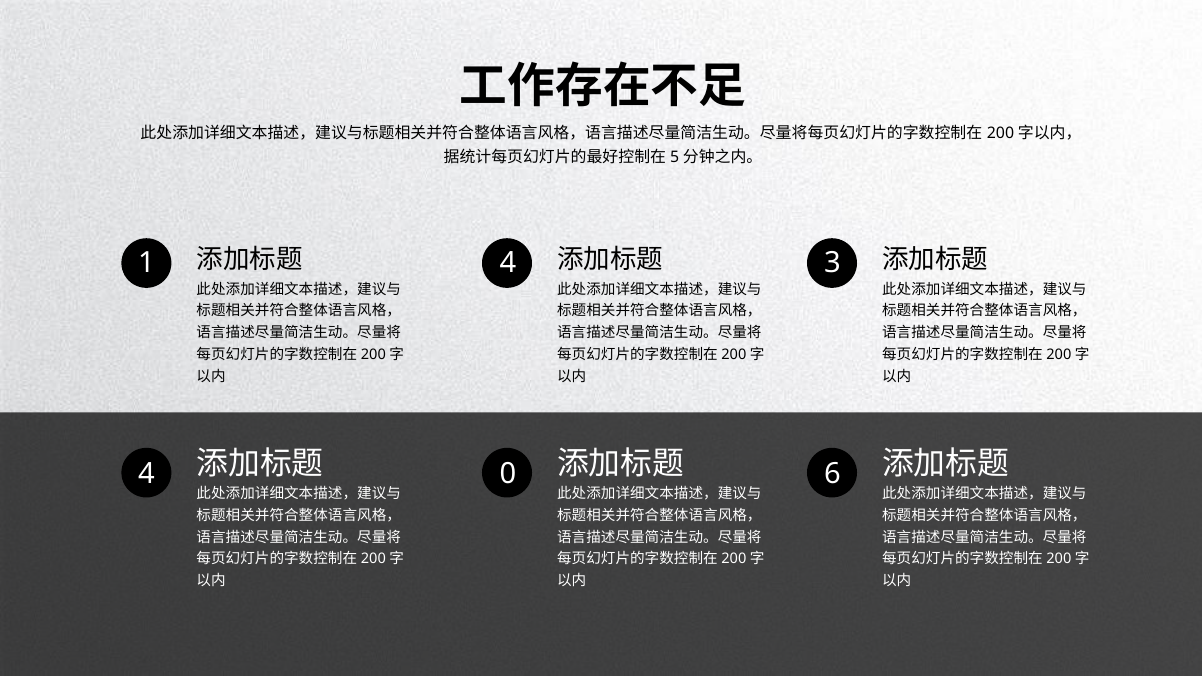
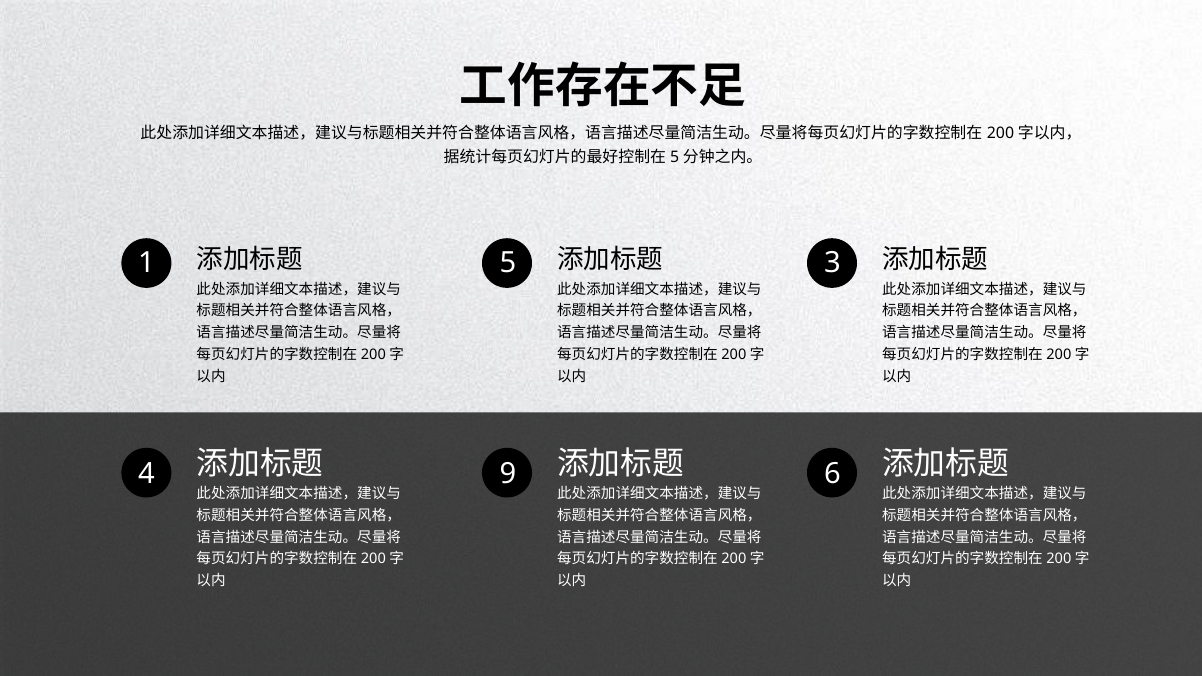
1 4: 4 -> 5
0: 0 -> 9
